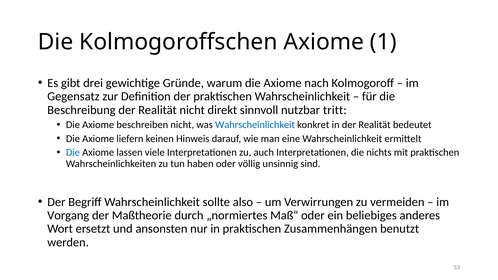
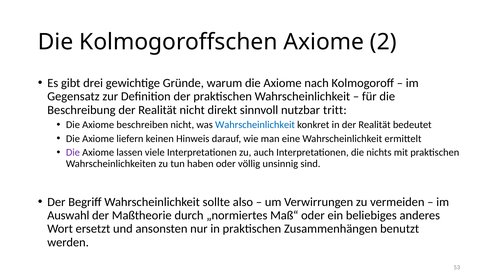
1: 1 -> 2
Die at (73, 152) colour: blue -> purple
Vorgang: Vorgang -> Auswahl
